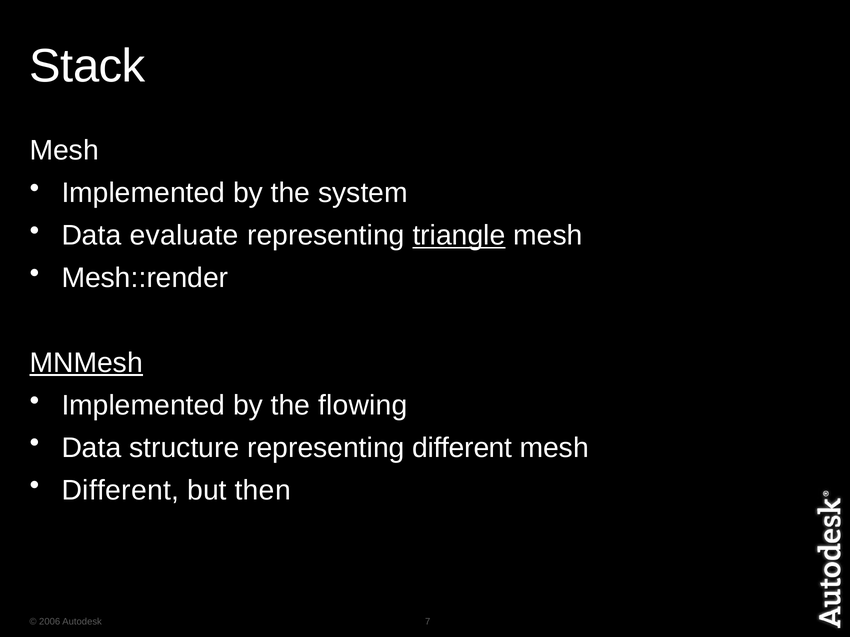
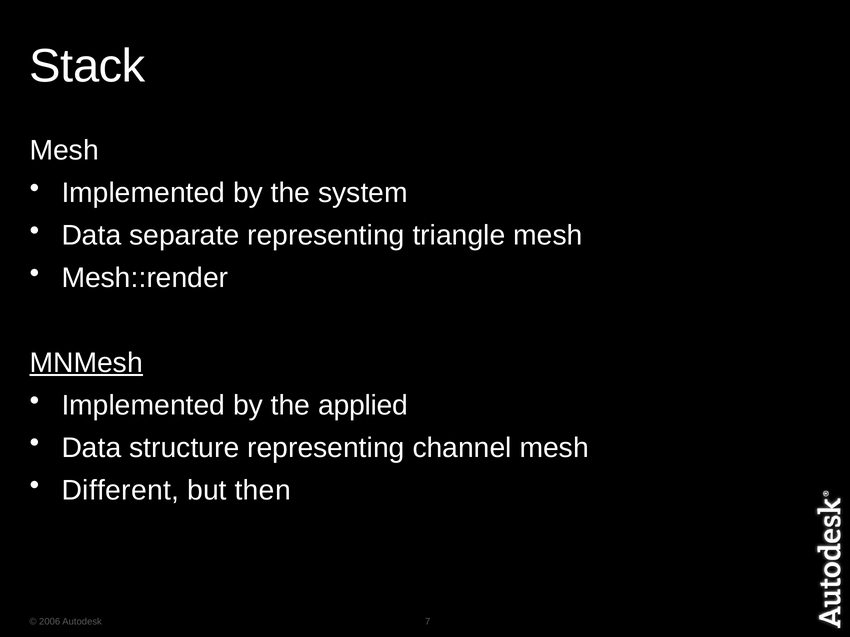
evaluate: evaluate -> separate
triangle underline: present -> none
flowing: flowing -> applied
representing different: different -> channel
